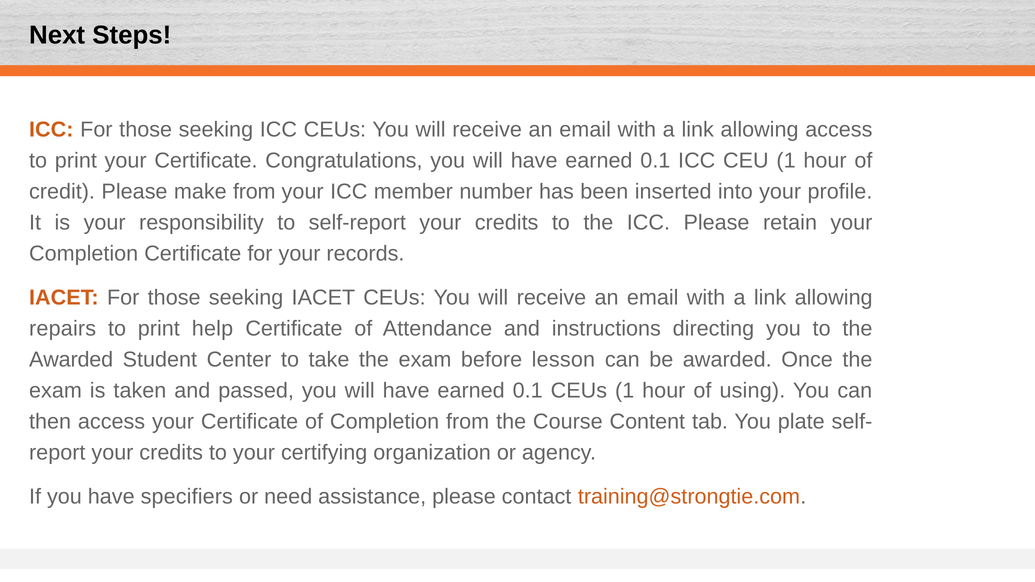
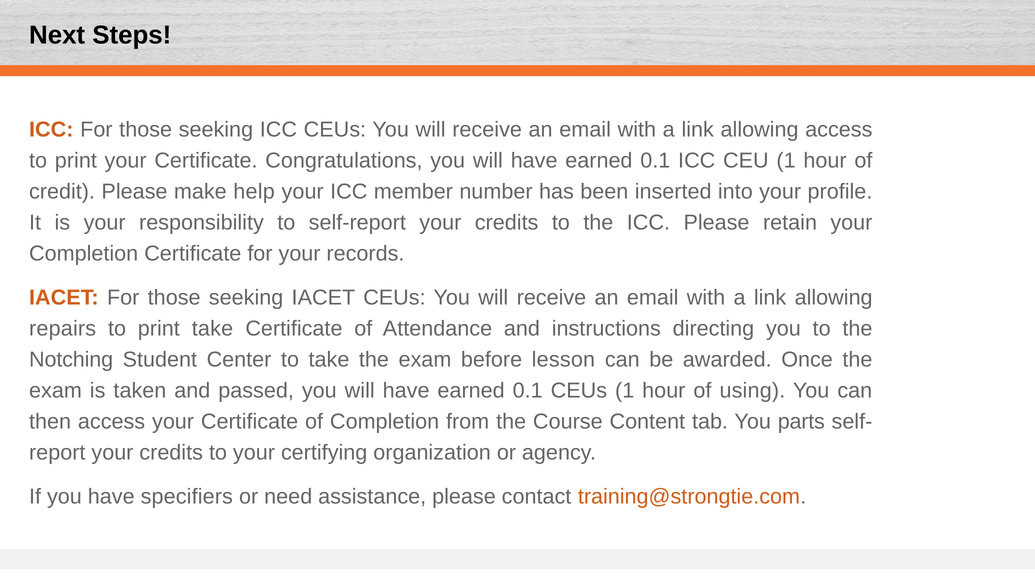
make from: from -> help
print help: help -> take
Awarded at (71, 360): Awarded -> Notching
plate: plate -> parts
